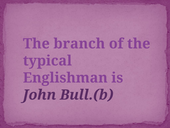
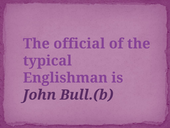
branch: branch -> official
